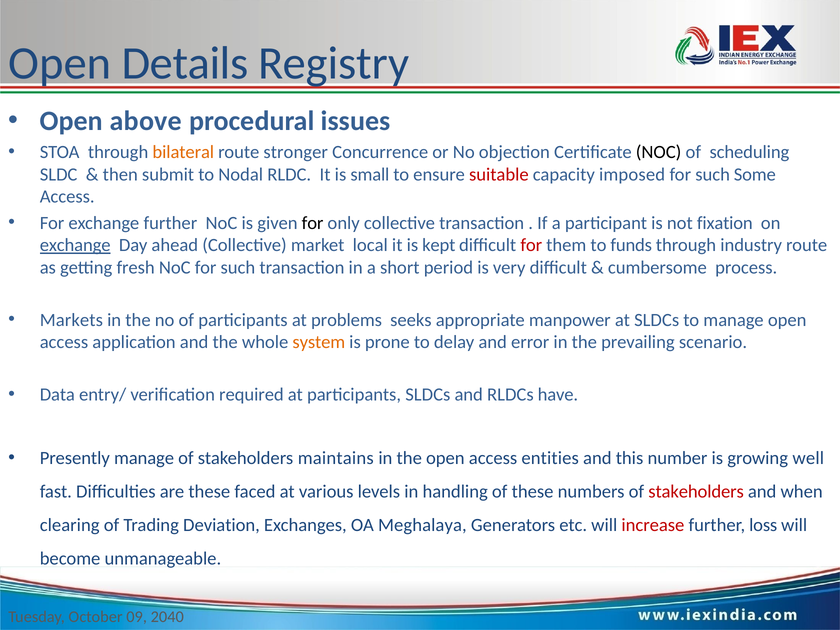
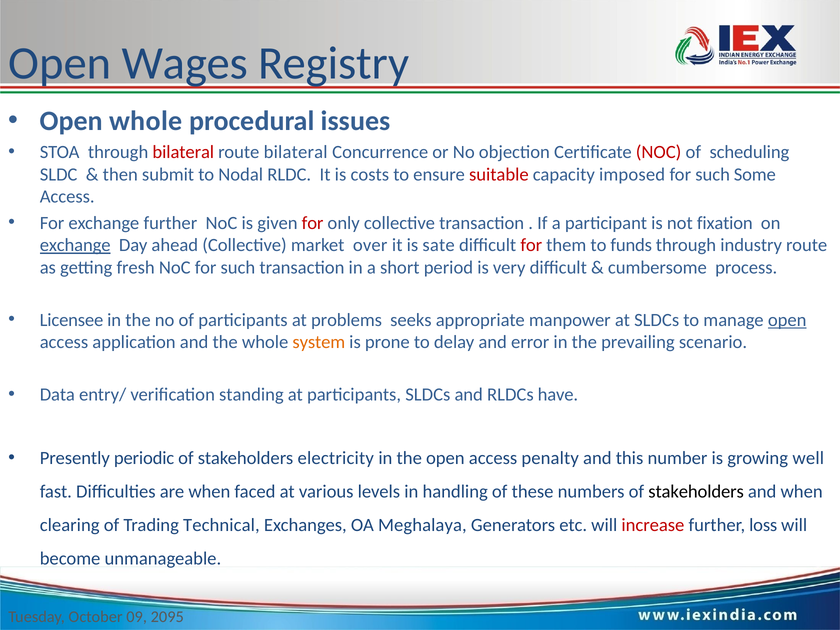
Details: Details -> Wages
Open above: above -> whole
bilateral at (183, 152) colour: orange -> red
route stronger: stronger -> bilateral
NOC at (659, 152) colour: black -> red
small: small -> costs
for at (313, 223) colour: black -> red
local: local -> over
kept: kept -> sate
Markets: Markets -> Licensee
open at (787, 320) underline: none -> present
required: required -> standing
Presently manage: manage -> periodic
maintains: maintains -> electricity
entities: entities -> penalty
are these: these -> when
stakeholders at (696, 492) colour: red -> black
Deviation: Deviation -> Technical
2040: 2040 -> 2095
